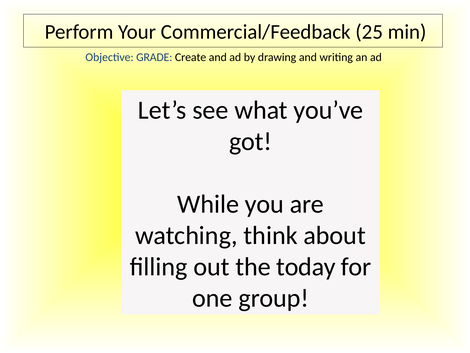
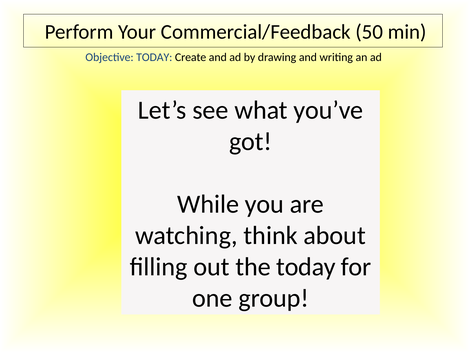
25: 25 -> 50
Objective GRADE: GRADE -> TODAY
